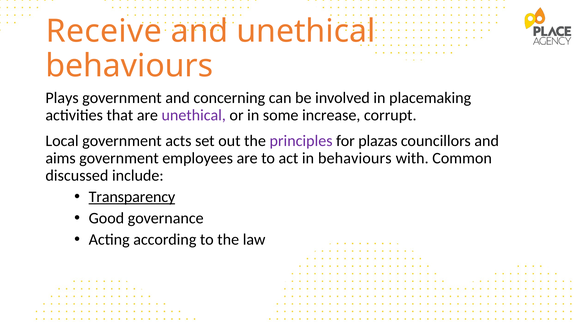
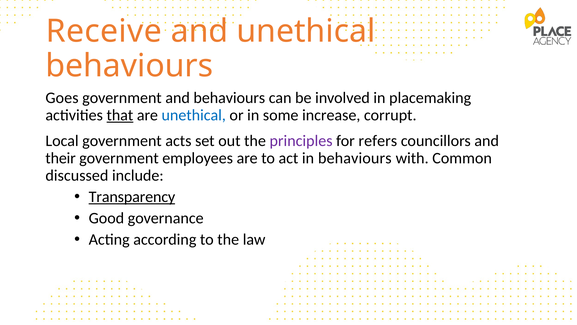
Plays: Plays -> Goes
and concerning: concerning -> behaviours
that underline: none -> present
unethical at (194, 115) colour: purple -> blue
plazas: plazas -> refers
aims: aims -> their
